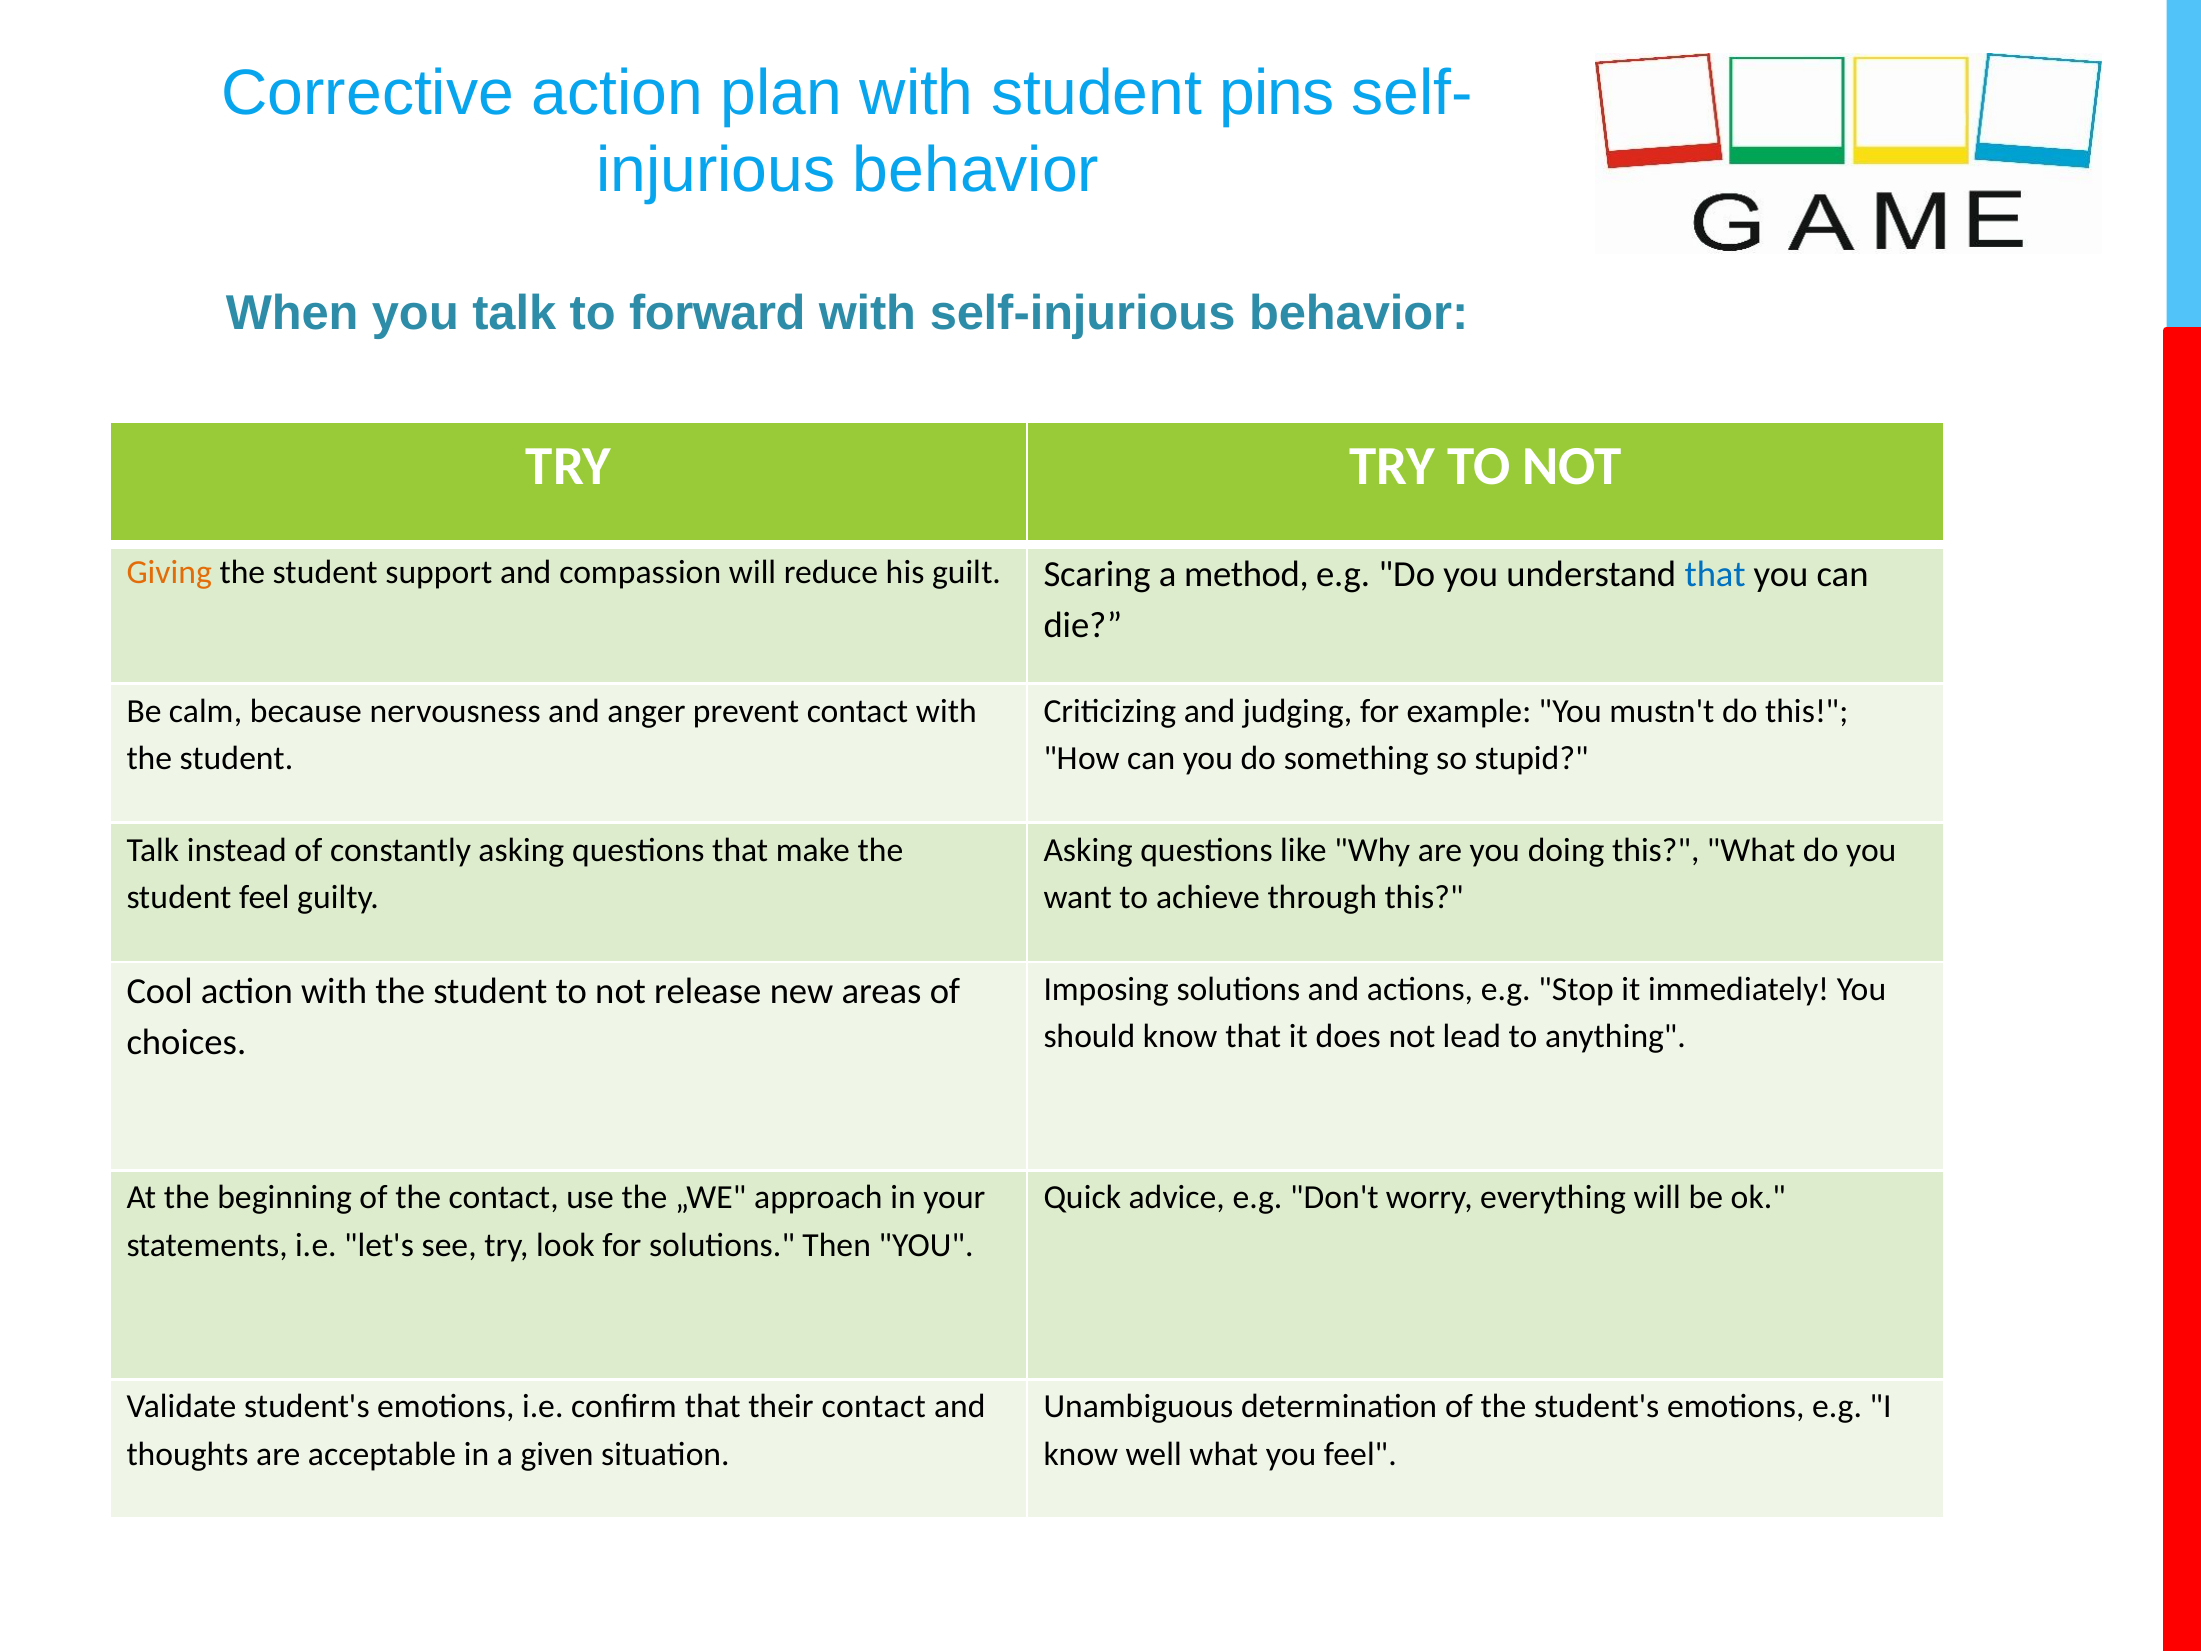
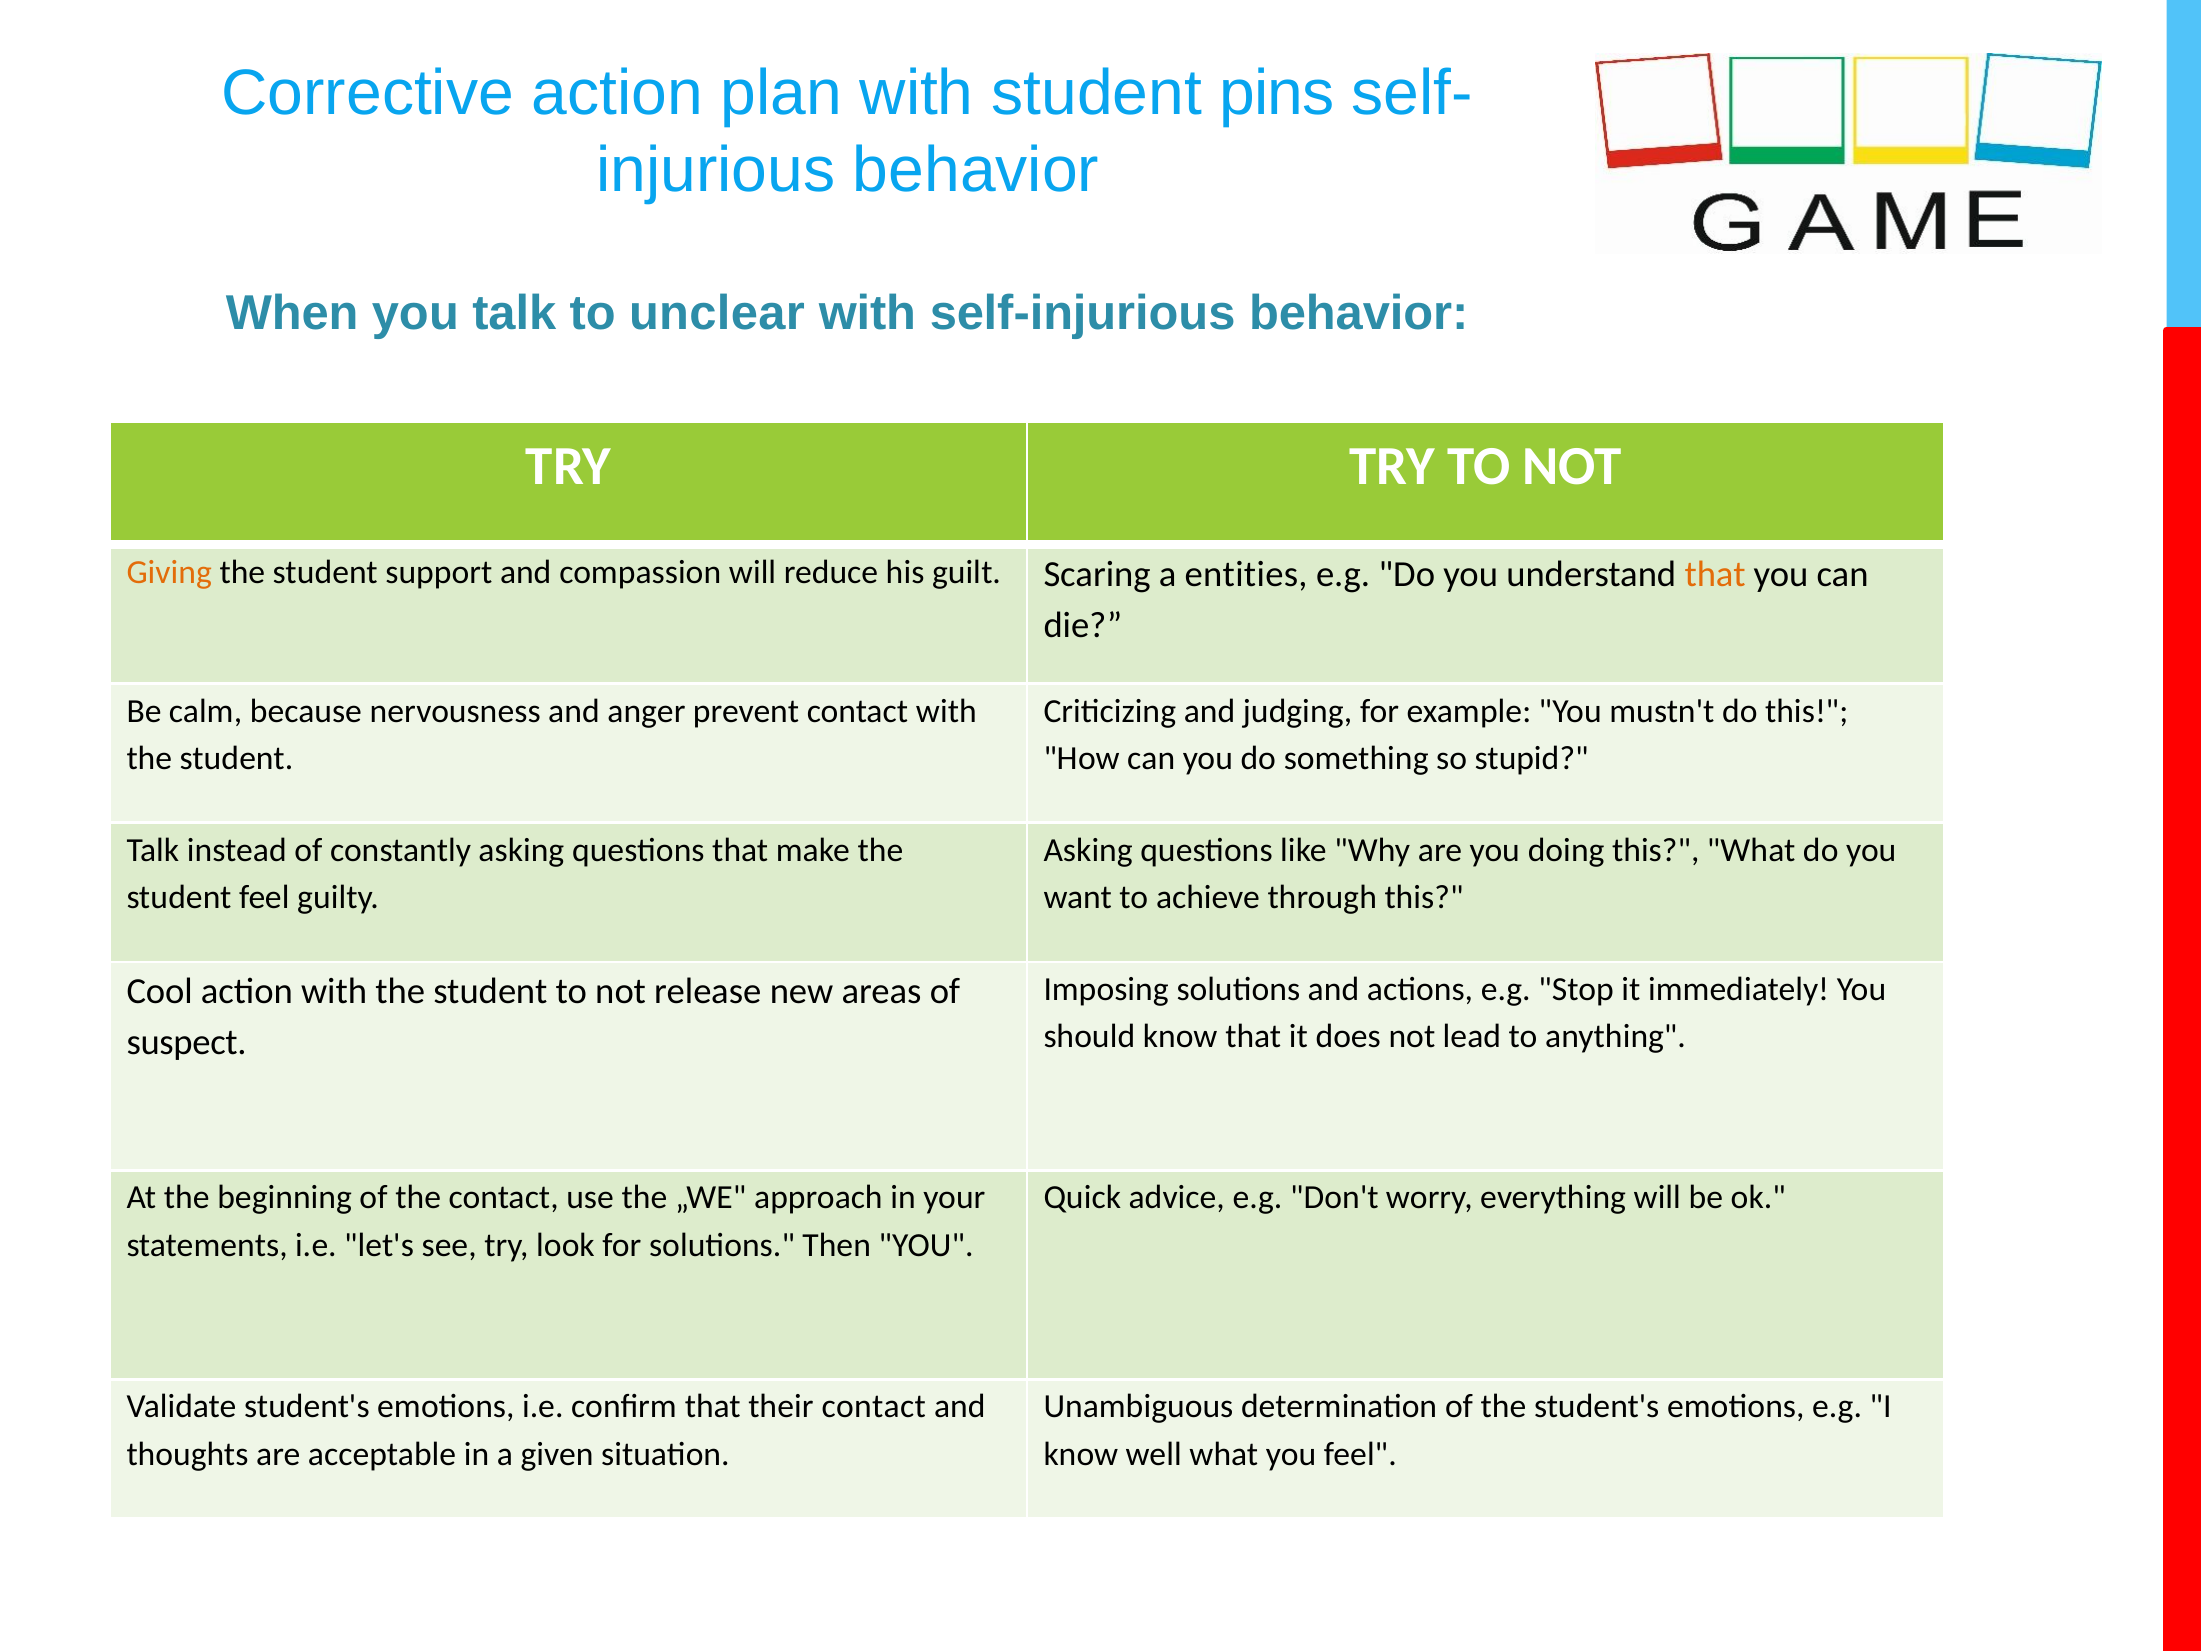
forward: forward -> unclear
method: method -> entities
that at (1715, 574) colour: blue -> orange
choices: choices -> suspect
